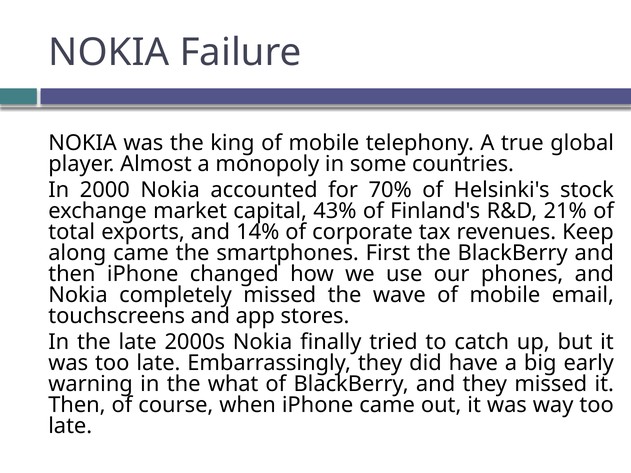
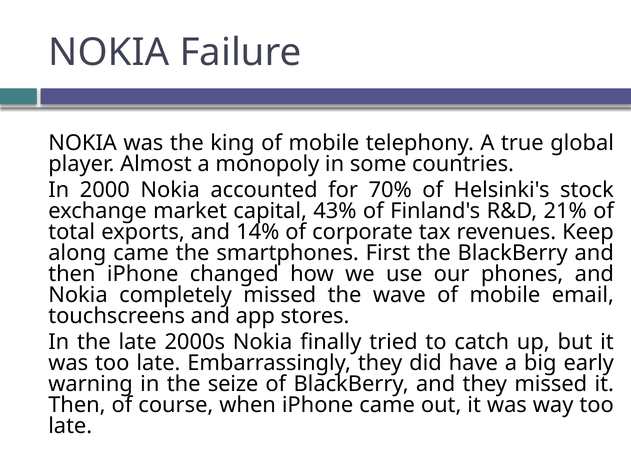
what: what -> seize
